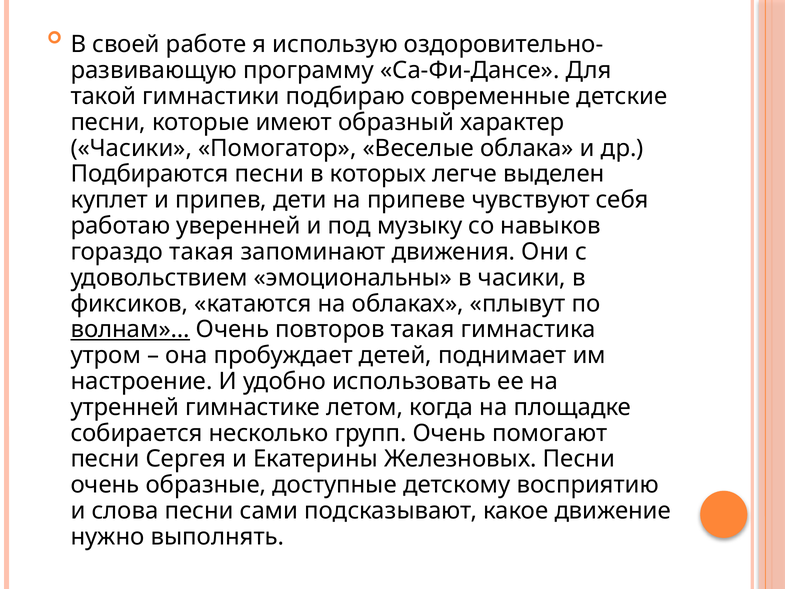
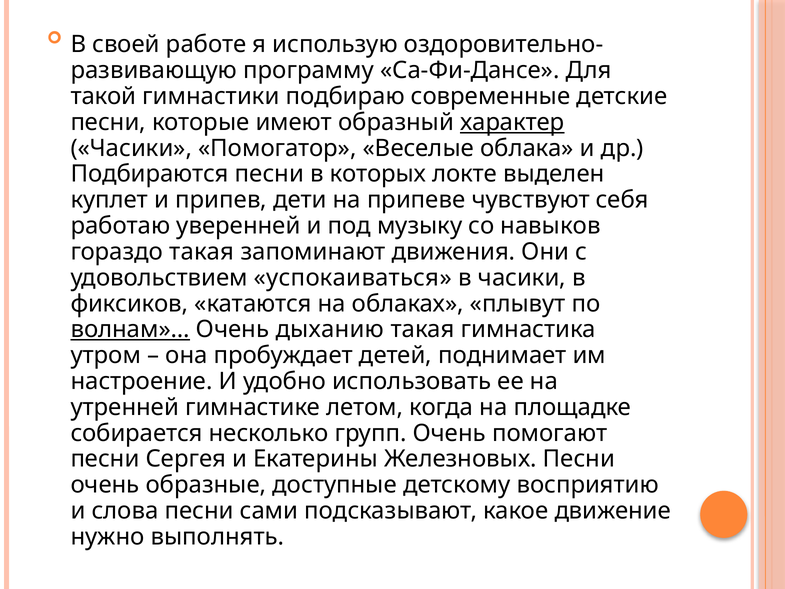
характер underline: none -> present
легче: легче -> локте
эмоциональны: эмоциональны -> успокаиваться
повторов: повторов -> дыханию
